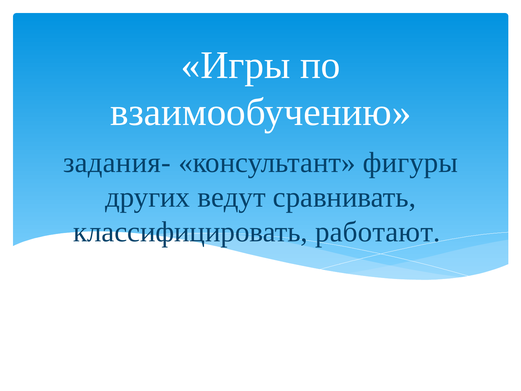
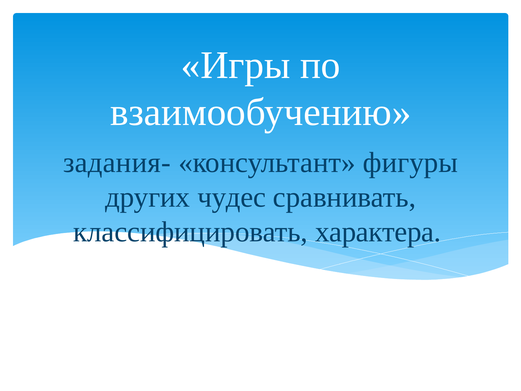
ведут: ведут -> чудес
работают: работают -> характера
